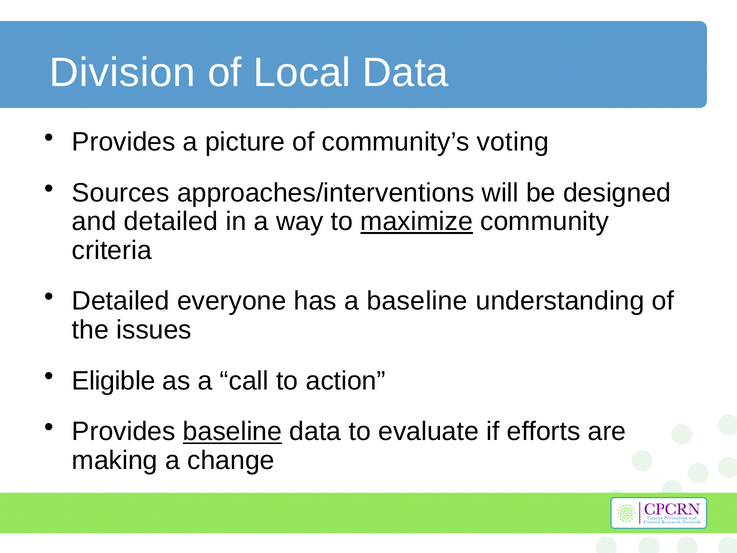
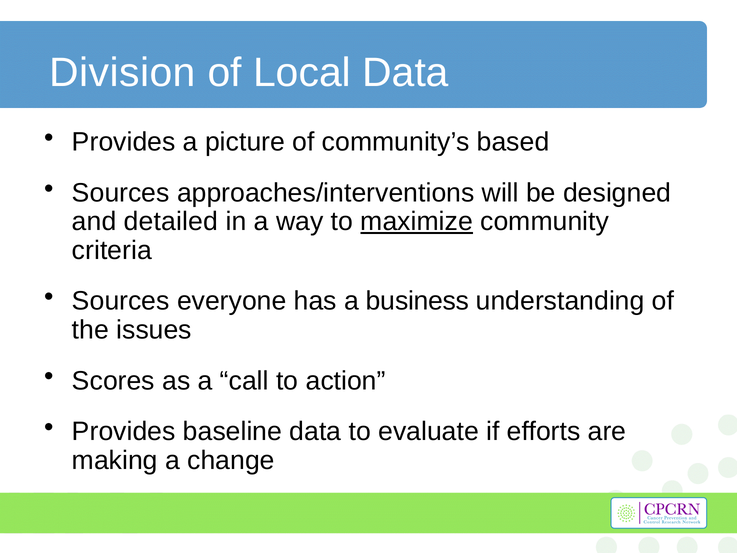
voting: voting -> based
Detailed at (121, 301): Detailed -> Sources
a baseline: baseline -> business
Eligible: Eligible -> Scores
baseline at (232, 431) underline: present -> none
